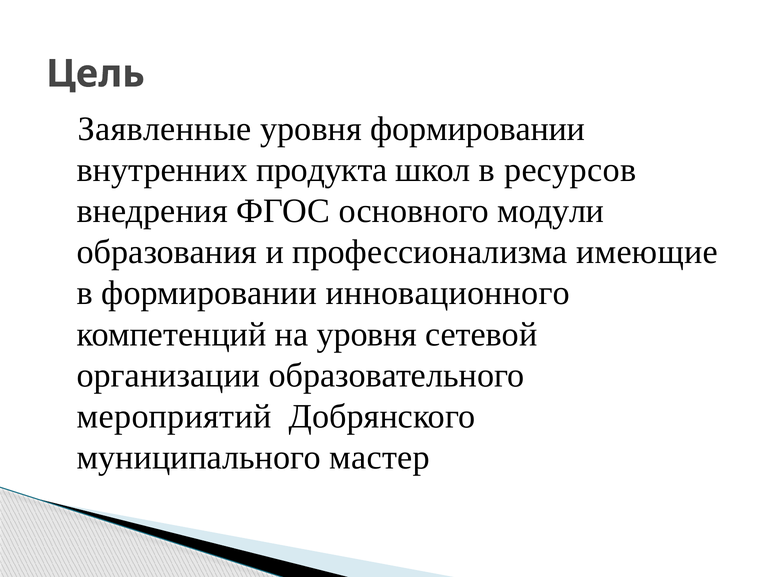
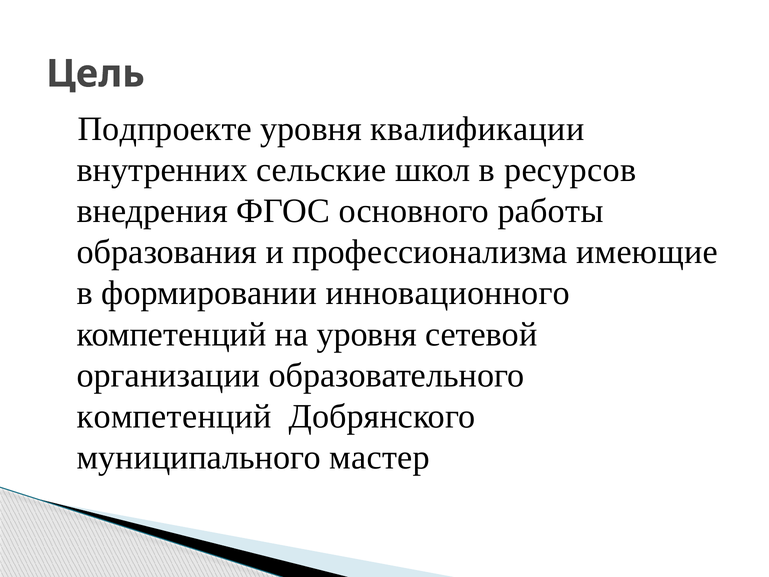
Заявленные: Заявленные -> Подпроекте
уровня формировании: формировании -> квалификации
продукта: продукта -> сельские
модули: модули -> работы
мероприятий at (174, 416): мероприятий -> компетенций
